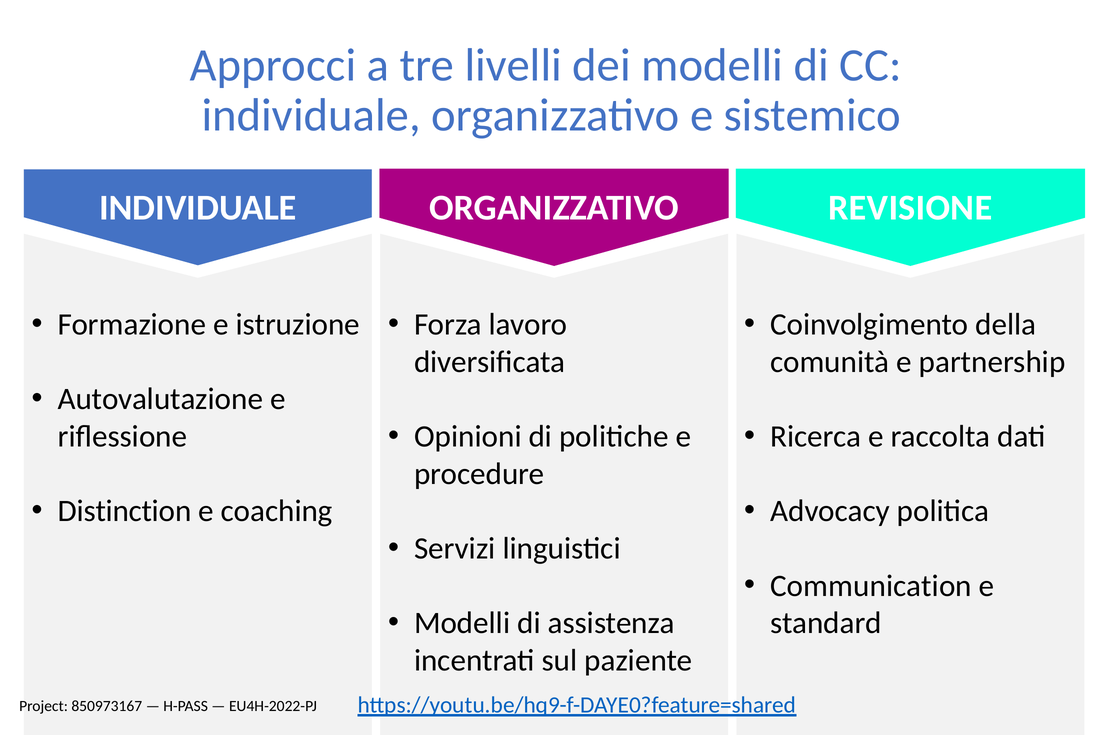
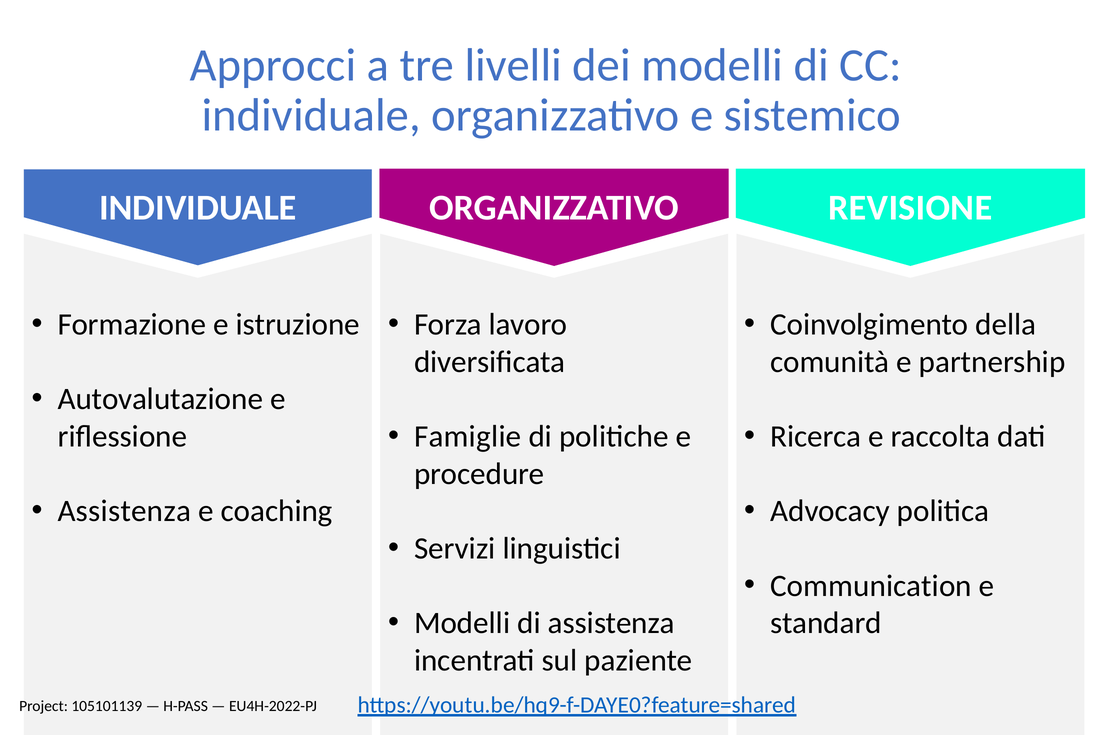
Opinioni: Opinioni -> Famiglie
Distinction at (125, 511): Distinction -> Assistenza
850973167: 850973167 -> 105101139
